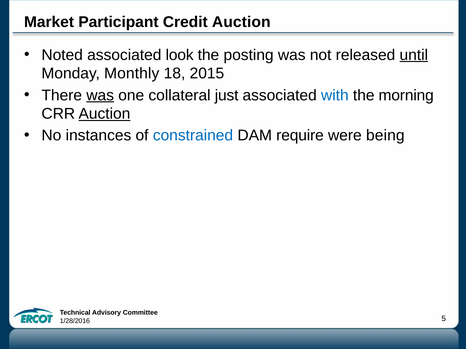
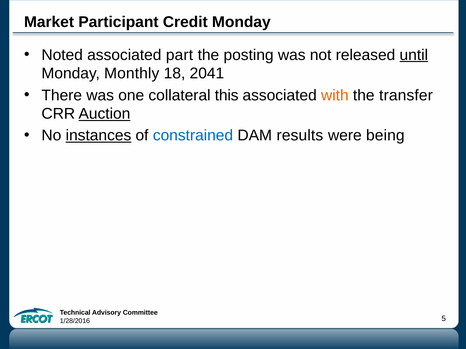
Credit Auction: Auction -> Monday
look: look -> part
2015: 2015 -> 2041
was at (100, 95) underline: present -> none
just: just -> this
with colour: blue -> orange
morning: morning -> transfer
instances underline: none -> present
require: require -> results
